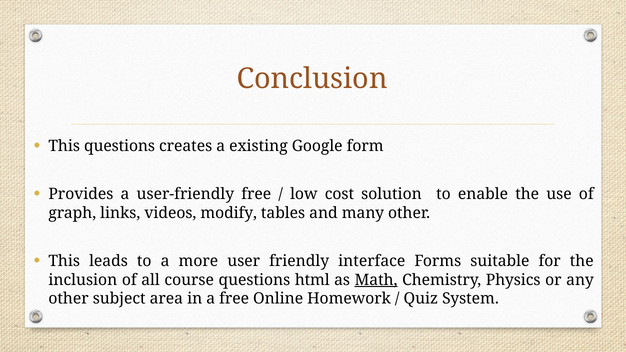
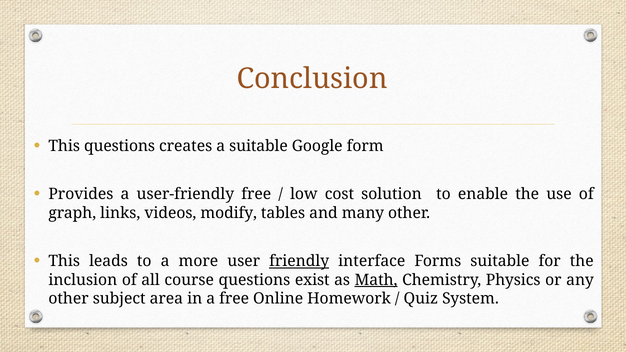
a existing: existing -> suitable
friendly underline: none -> present
html: html -> exist
